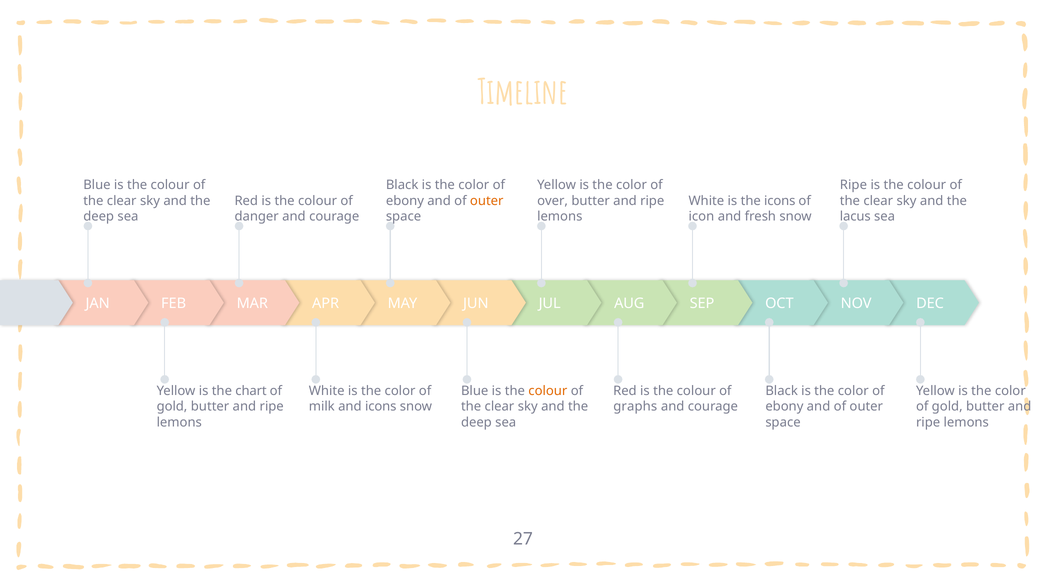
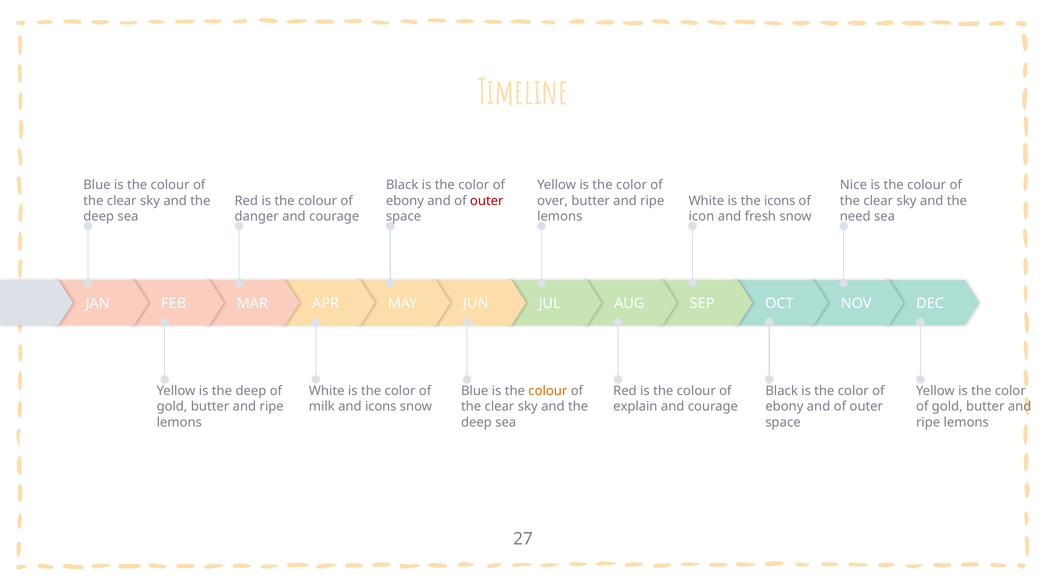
Ripe at (853, 185): Ripe -> Nice
outer at (487, 201) colour: orange -> red
lacus: lacus -> need
is the chart: chart -> deep
graphs: graphs -> explain
